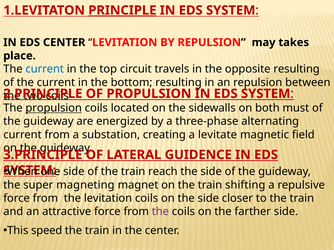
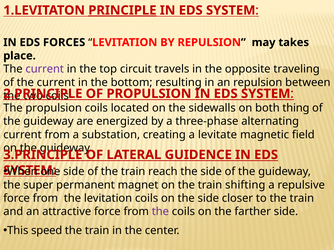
EDS CENTER: CENTER -> FORCES
current at (45, 69) colour: blue -> purple
opposite resulting: resulting -> traveling
propulsion at (54, 108) underline: present -> none
must: must -> thing
magneting: magneting -> permanent
